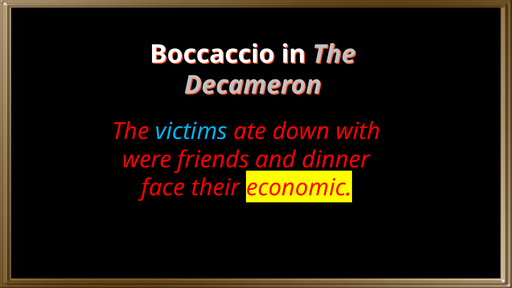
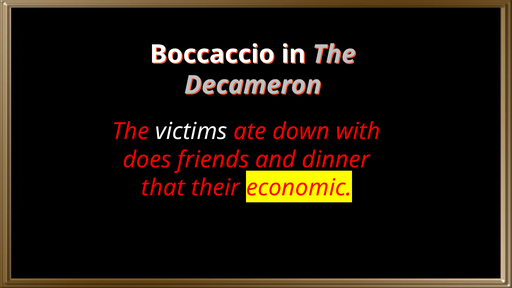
victims colour: light blue -> white
were: were -> does
face: face -> that
